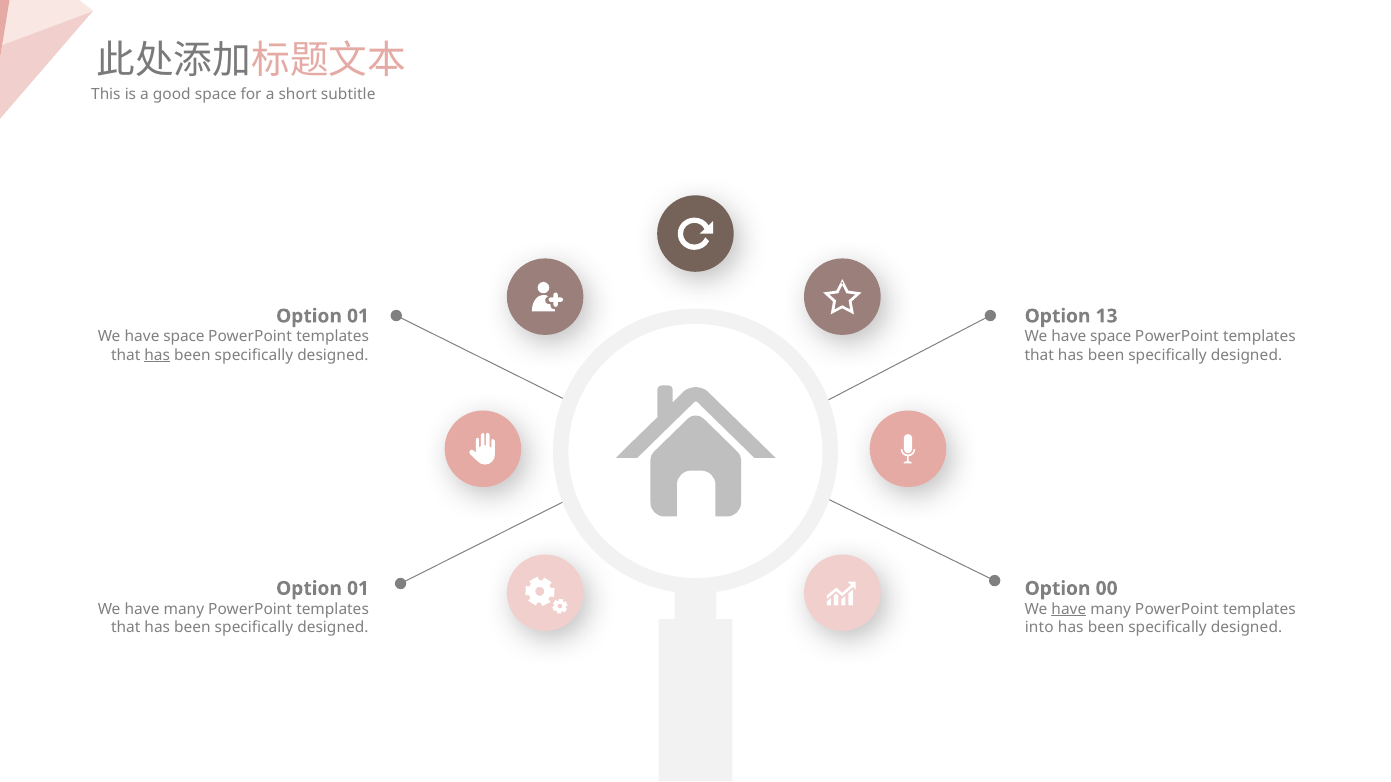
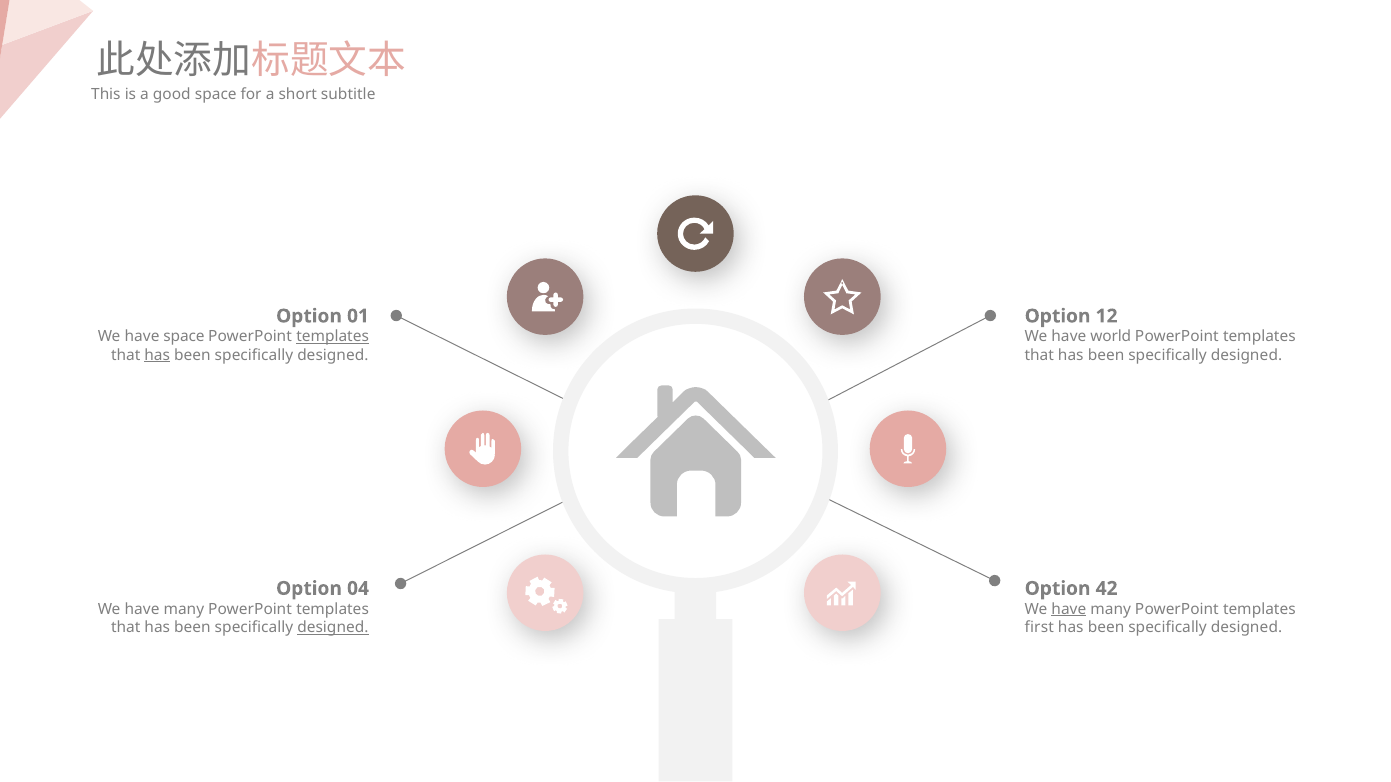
13: 13 -> 12
templates at (333, 337) underline: none -> present
space at (1111, 337): space -> world
01 at (358, 589): 01 -> 04
00: 00 -> 42
designed at (333, 628) underline: none -> present
into: into -> first
